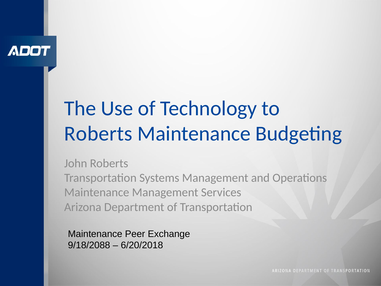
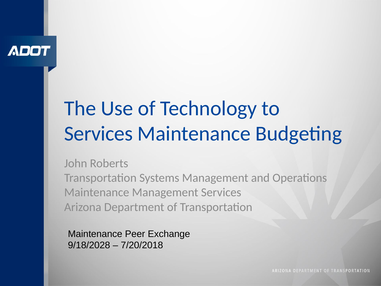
Roberts at (98, 134): Roberts -> Services
9/18/2088: 9/18/2088 -> 9/18/2028
6/20/2018: 6/20/2018 -> 7/20/2018
